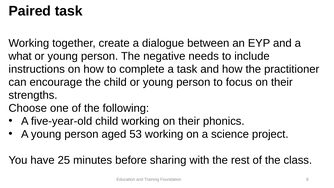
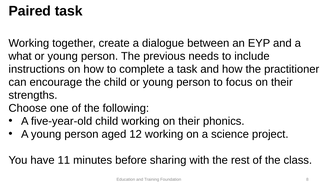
negative: negative -> previous
53: 53 -> 12
25: 25 -> 11
